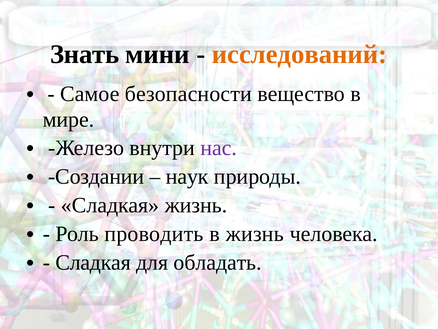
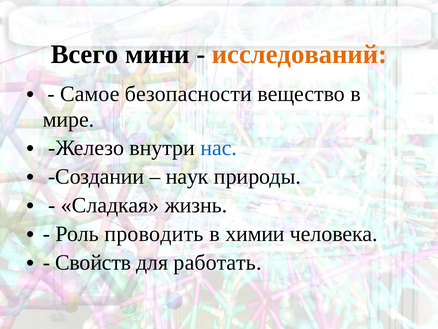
Знать: Знать -> Всего
нас colour: purple -> blue
в жизнь: жизнь -> химии
Сладкая at (93, 262): Сладкая -> Свойств
обладать: обладать -> работать
